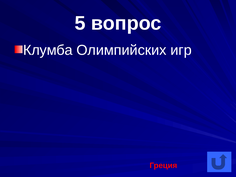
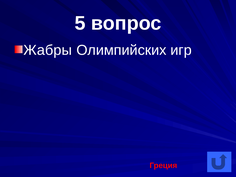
Клумба: Клумба -> Жабры
